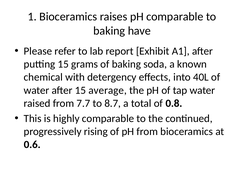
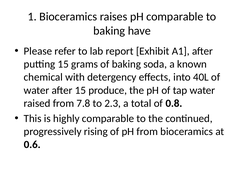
average: average -> produce
7.7: 7.7 -> 7.8
8.7: 8.7 -> 2.3
